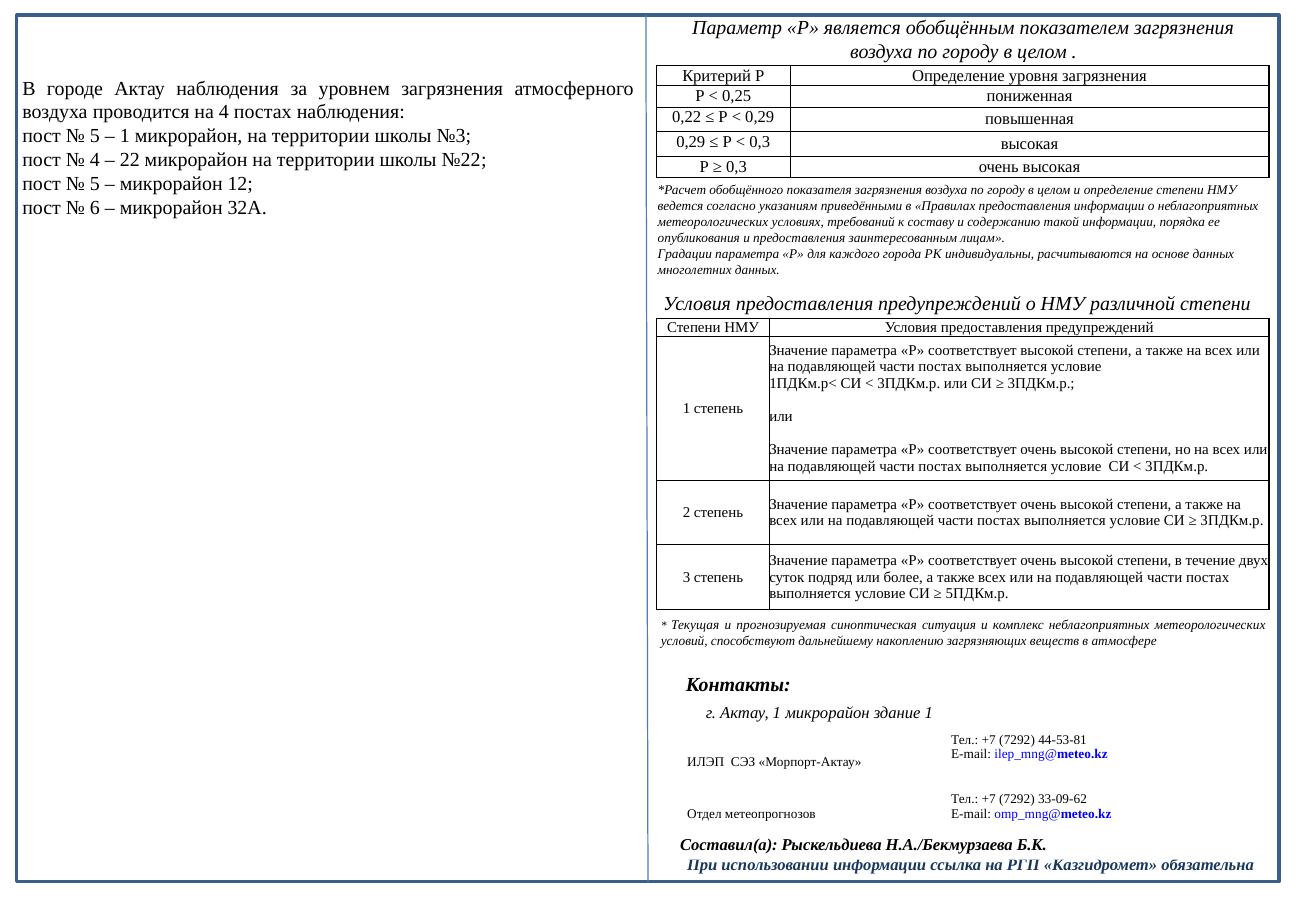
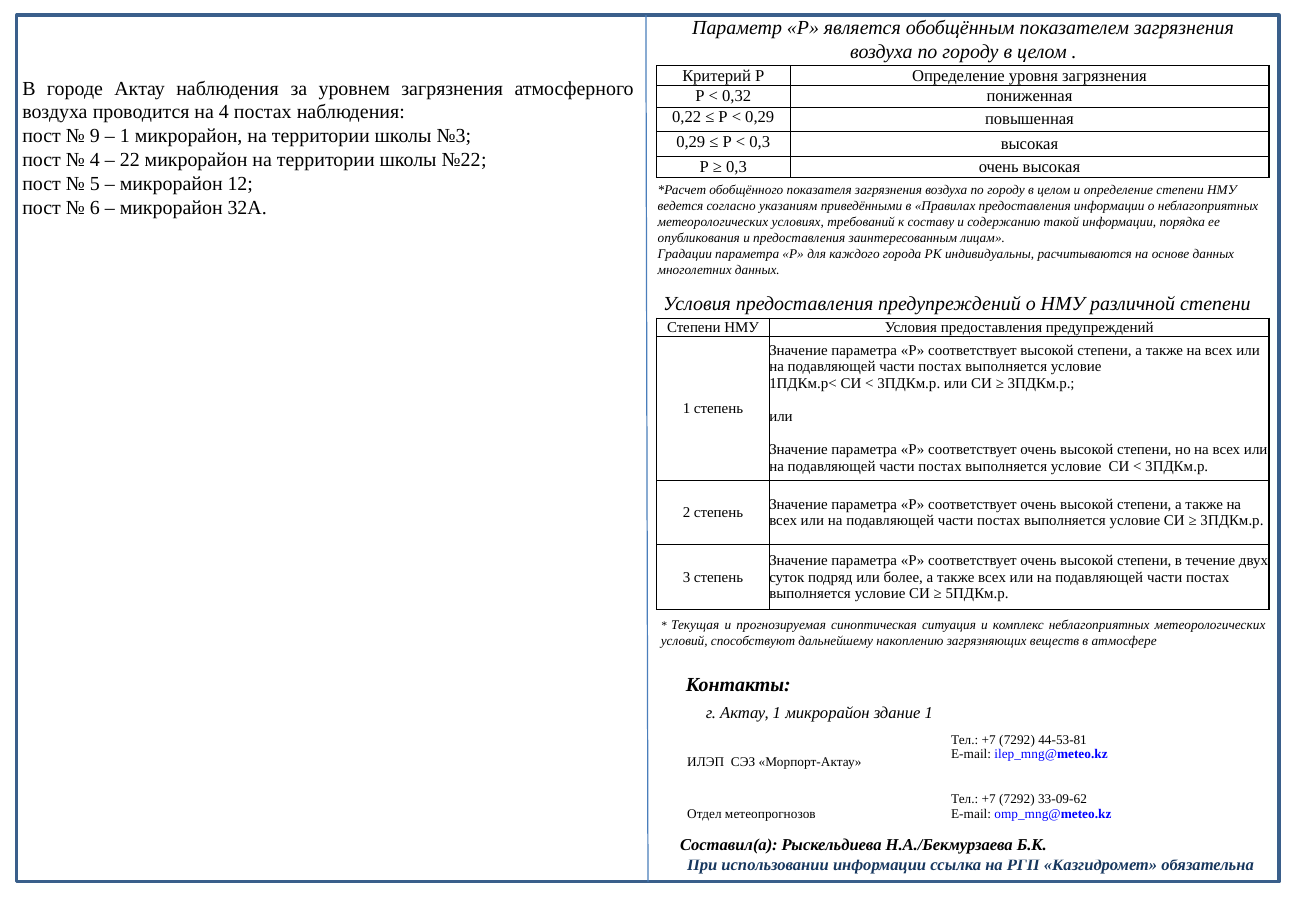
0,25: 0,25 -> 0,32
5 at (95, 136): 5 -> 9
